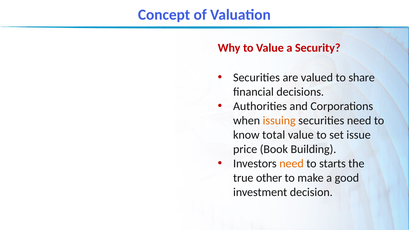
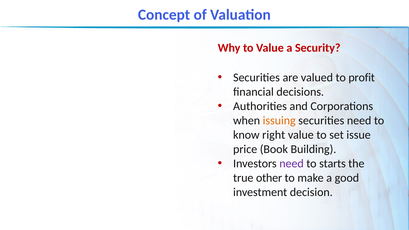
share: share -> profit
total: total -> right
need at (292, 163) colour: orange -> purple
